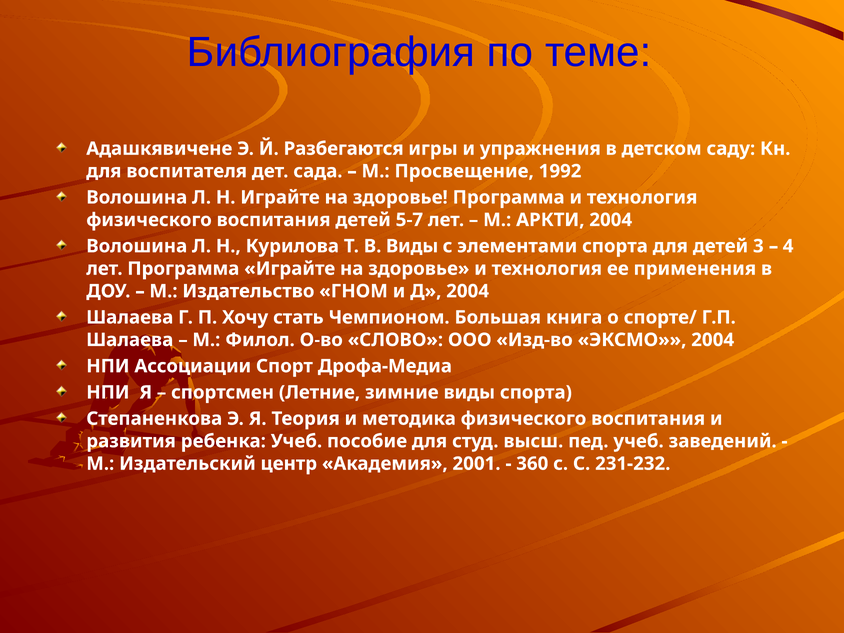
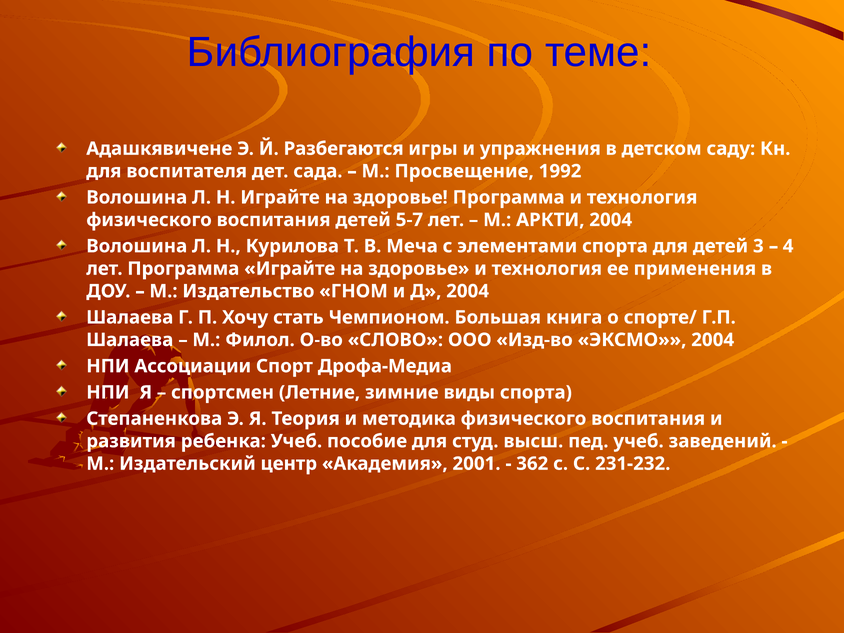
В Виды: Виды -> Меча
360: 360 -> 362
